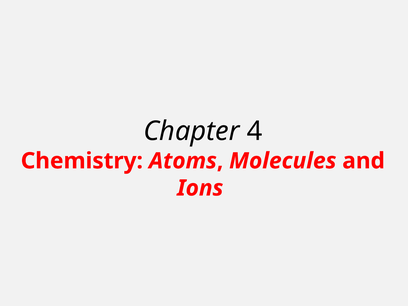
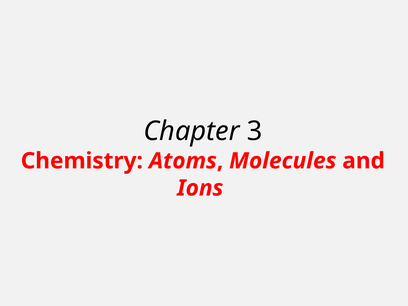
4: 4 -> 3
